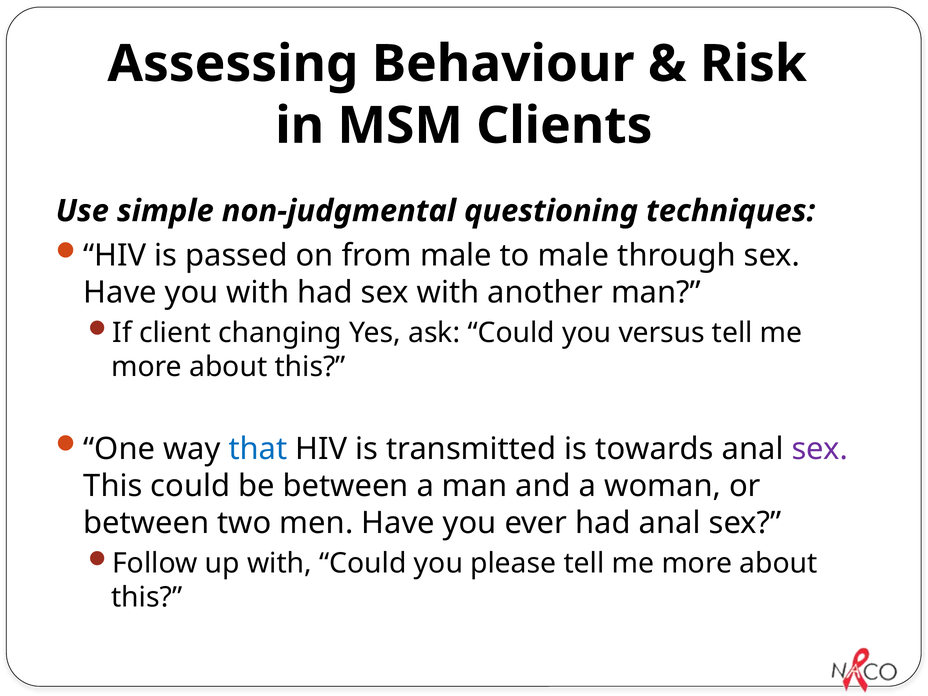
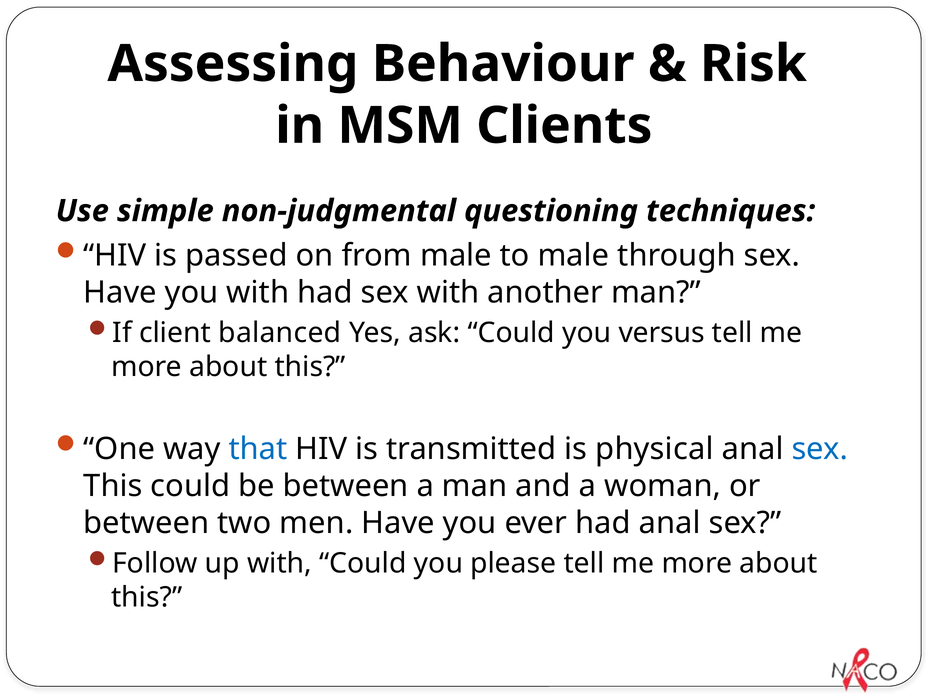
changing: changing -> balanced
towards: towards -> physical
sex at (820, 449) colour: purple -> blue
